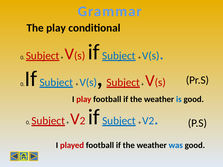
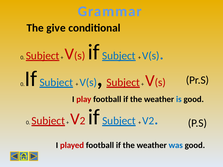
The play: play -> give
